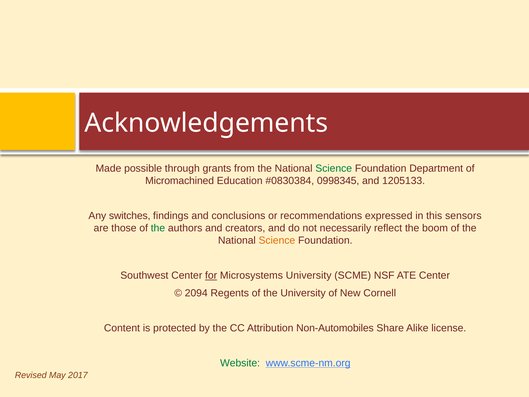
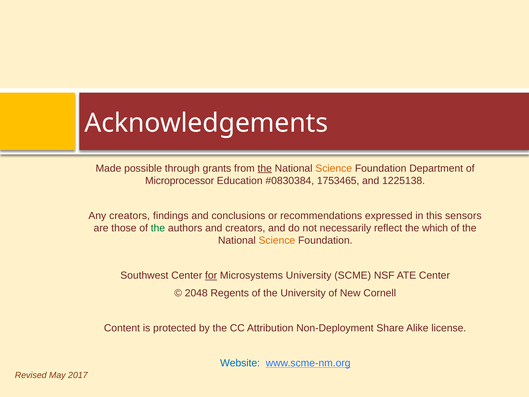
the at (265, 168) underline: none -> present
Science at (334, 168) colour: green -> orange
Micromachined: Micromachined -> Microprocessor
0998345: 0998345 -> 1753465
1205133: 1205133 -> 1225138
Any switches: switches -> creators
boom: boom -> which
2094: 2094 -> 2048
Non-Automobiles: Non-Automobiles -> Non-Deployment
Website colour: green -> blue
